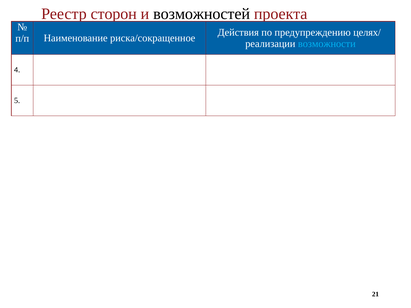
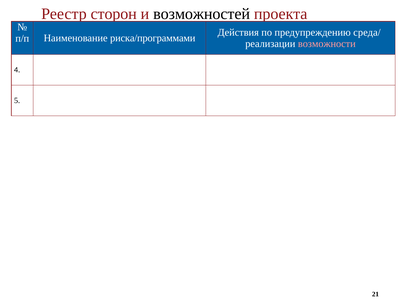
целях/: целях/ -> среда/
риска/сокращенное: риска/сокращенное -> риска/программами
возможности colour: light blue -> pink
